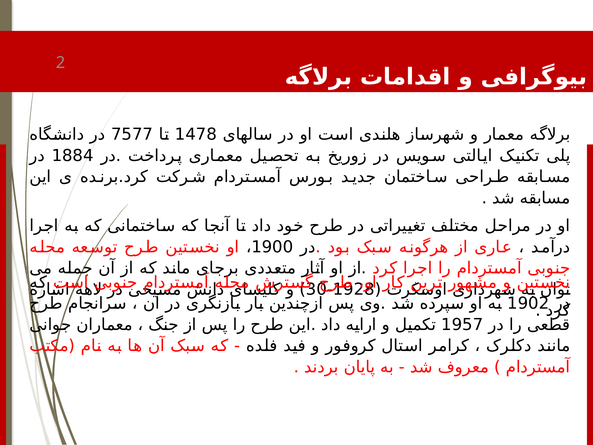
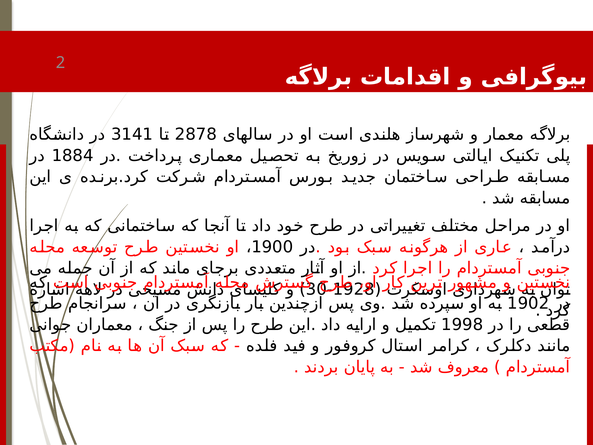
7577: 7577 -> 3141
1478: 1478 -> 2878
1957: 1957 -> 1998
